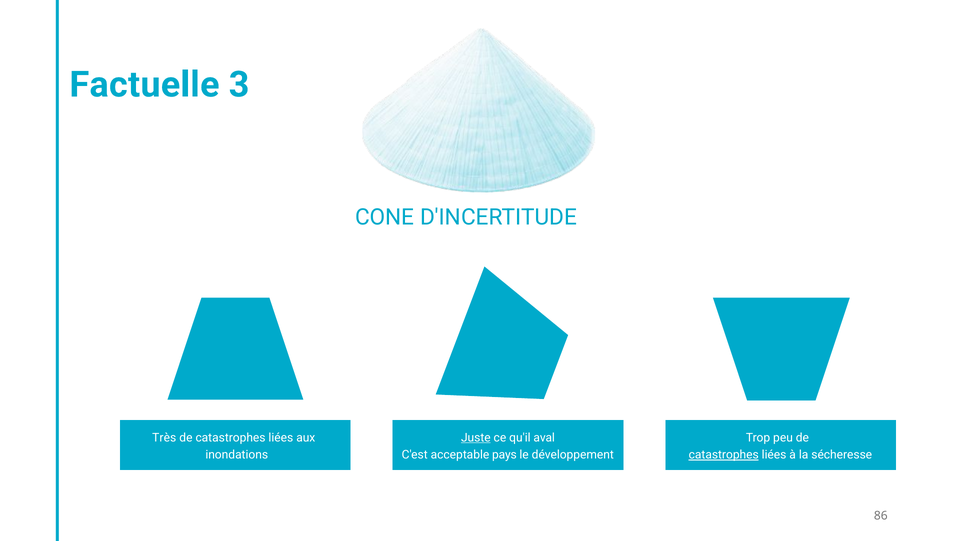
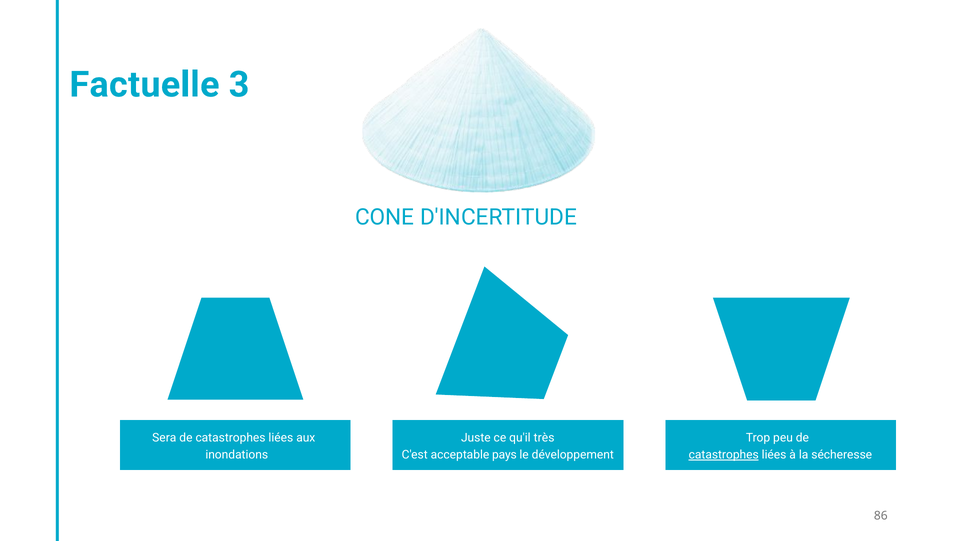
Très: Très -> Sera
Juste underline: present -> none
aval: aval -> très
